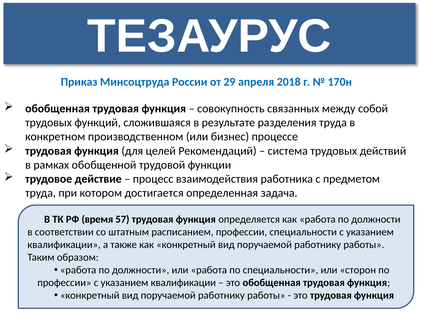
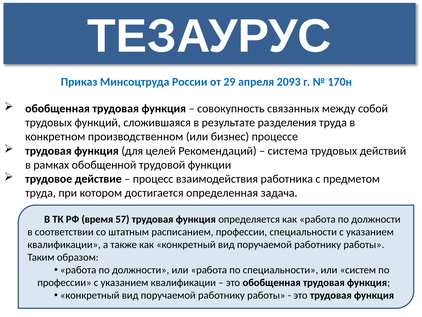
2018: 2018 -> 2093
сторон: сторон -> систем
